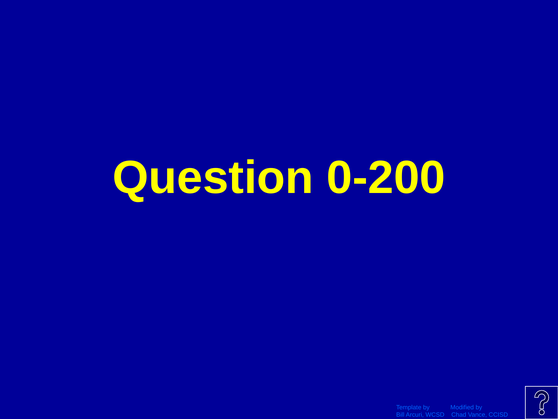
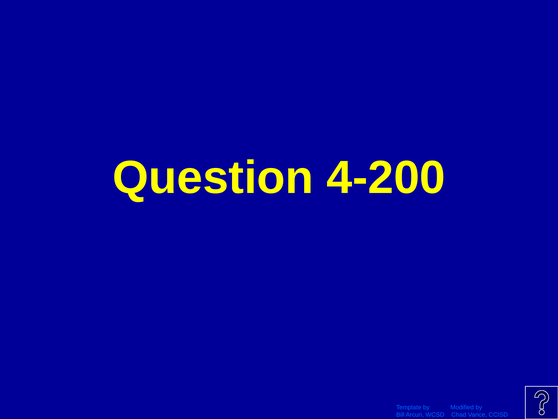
0-200: 0-200 -> 4-200
